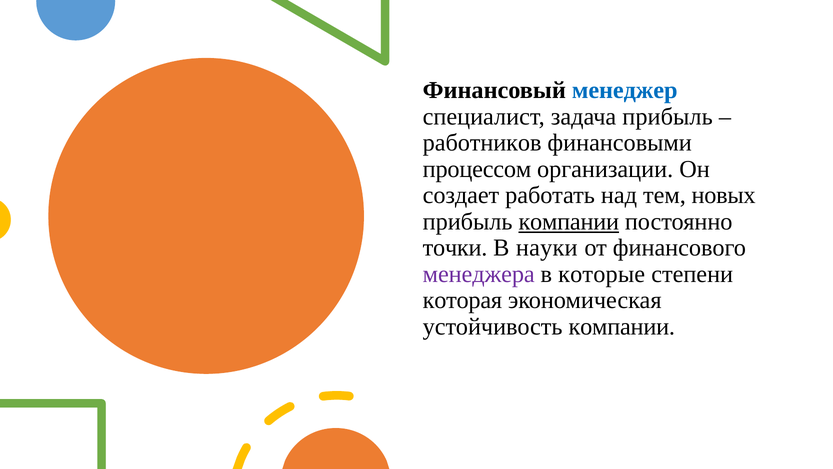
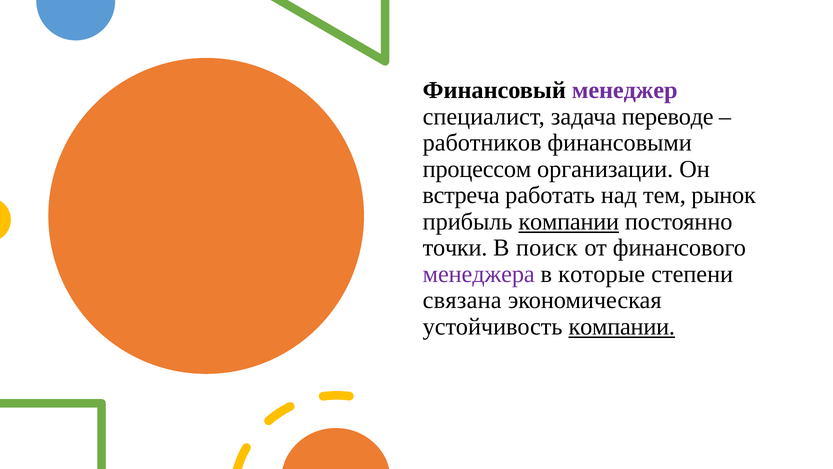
менеджер colour: blue -> purple
задача прибыль: прибыль -> переводе
создает: создает -> встреча
новых: новых -> рынок
науки: науки -> поиск
которая: которая -> связана
компании at (622, 326) underline: none -> present
